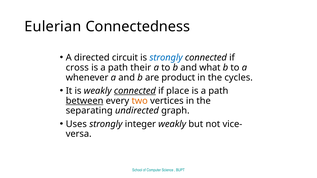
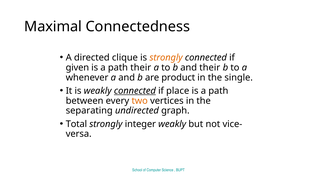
Eulerian: Eulerian -> Maximal
circuit: circuit -> clique
strongly at (166, 58) colour: blue -> orange
cross: cross -> given
and what: what -> their
cycles: cycles -> single
between underline: present -> none
Uses: Uses -> Total
